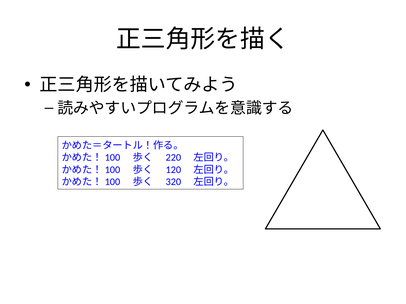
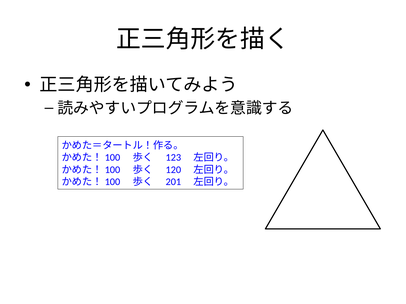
220: 220 -> 123
320: 320 -> 201
